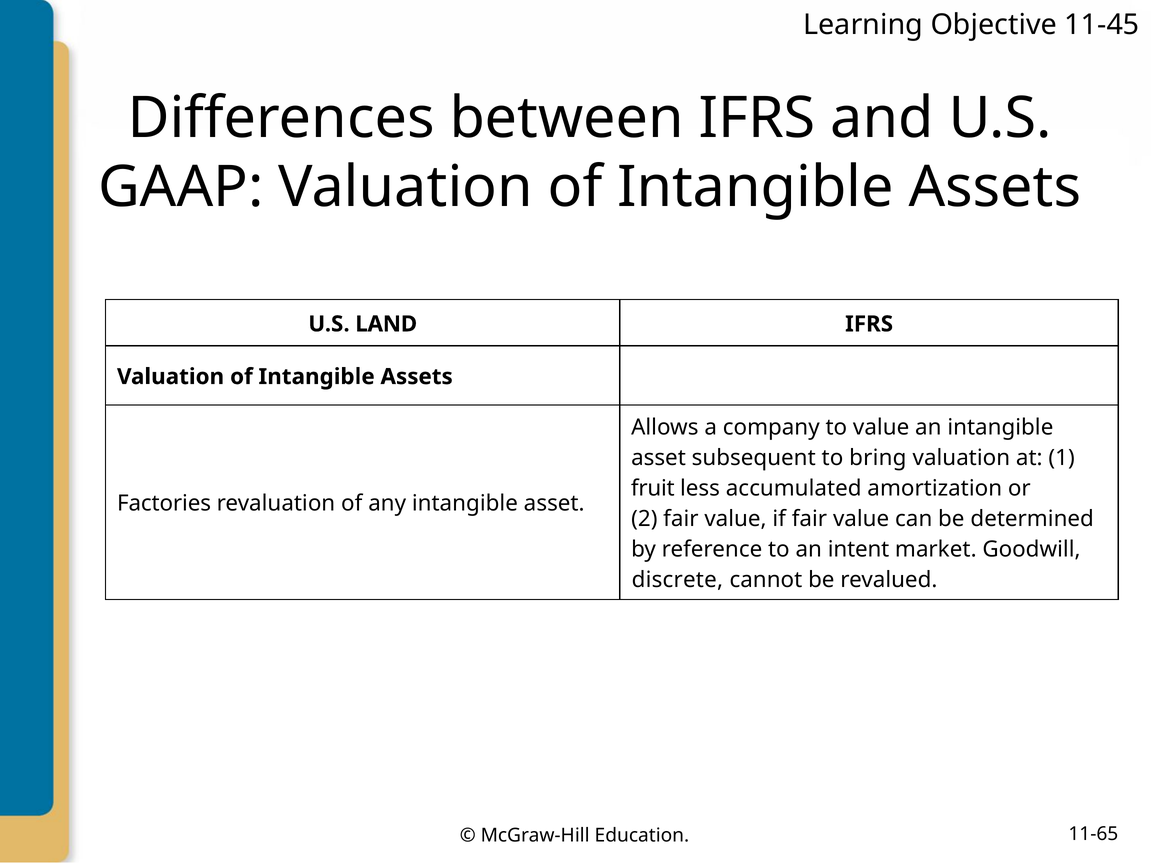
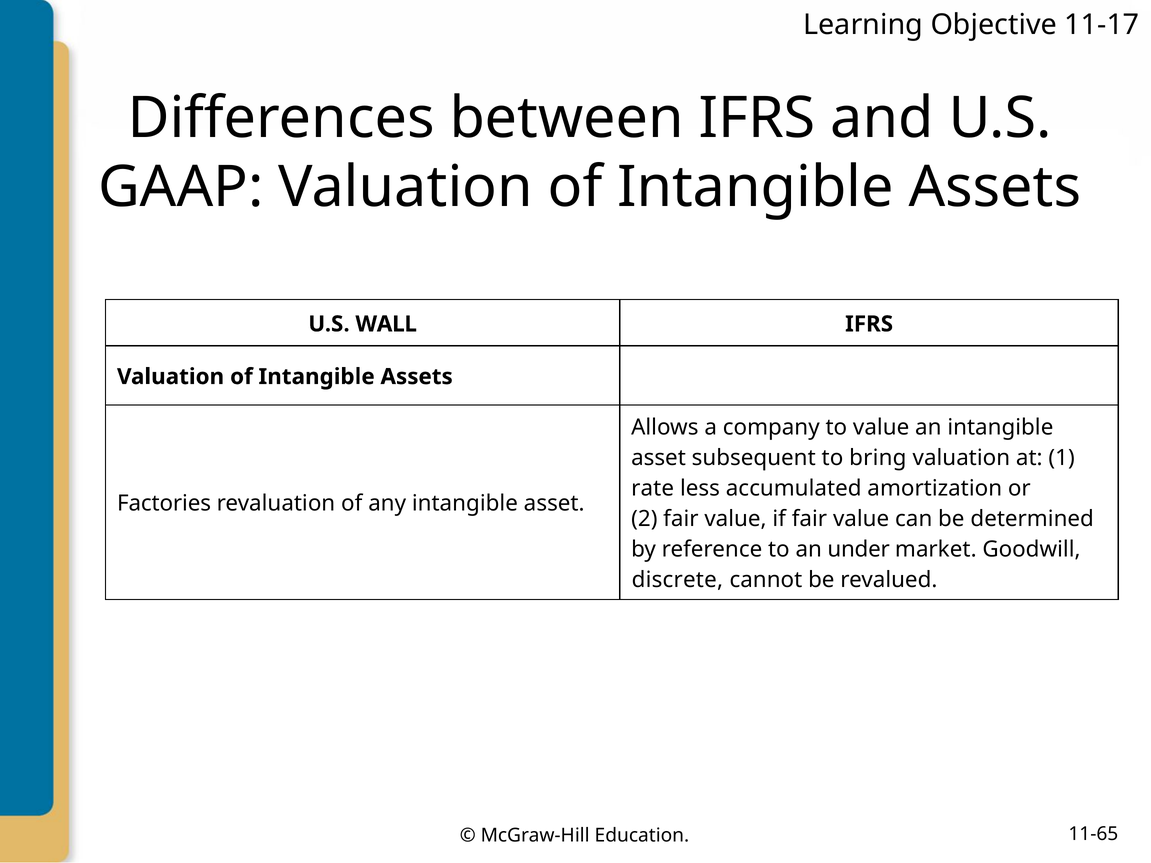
11-45: 11-45 -> 11-17
LAND: LAND -> WALL
fruit: fruit -> rate
intent: intent -> under
